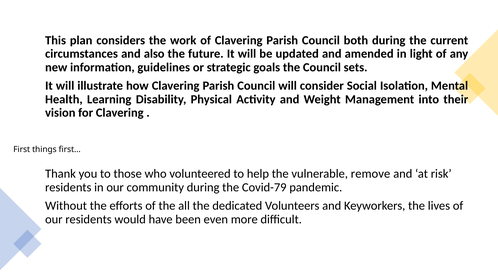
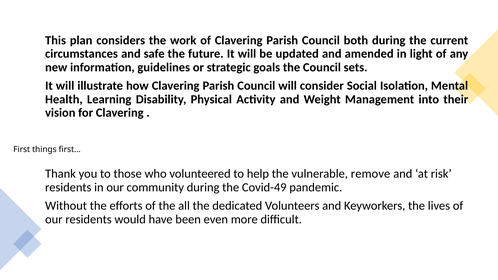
also: also -> safe
Covid-79: Covid-79 -> Covid-49
